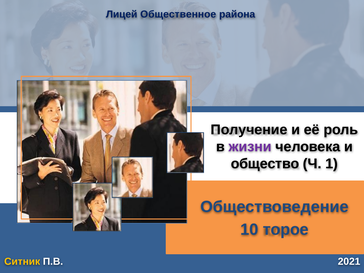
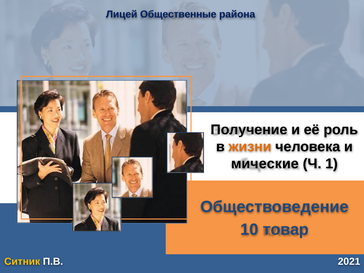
Общественное: Общественное -> Общественные
жизни colour: purple -> orange
общество: общество -> мические
торое: торое -> товар
